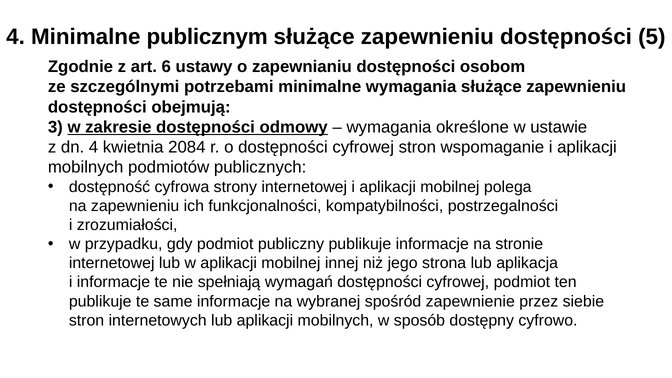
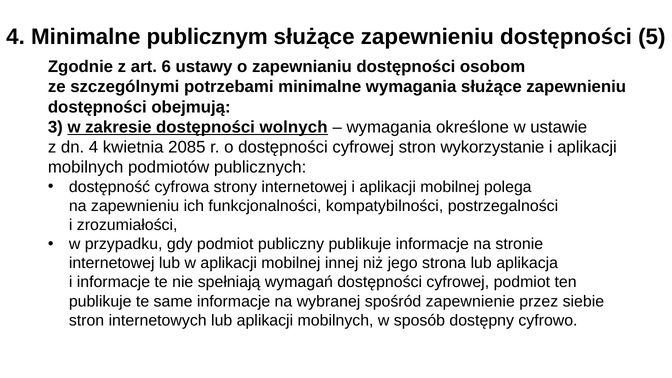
odmowy: odmowy -> wolnych
2084: 2084 -> 2085
wspomaganie: wspomaganie -> wykorzystanie
